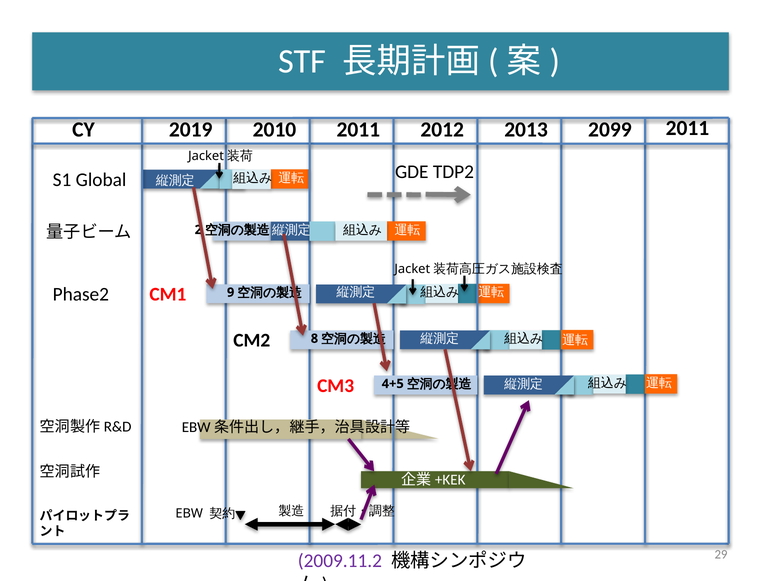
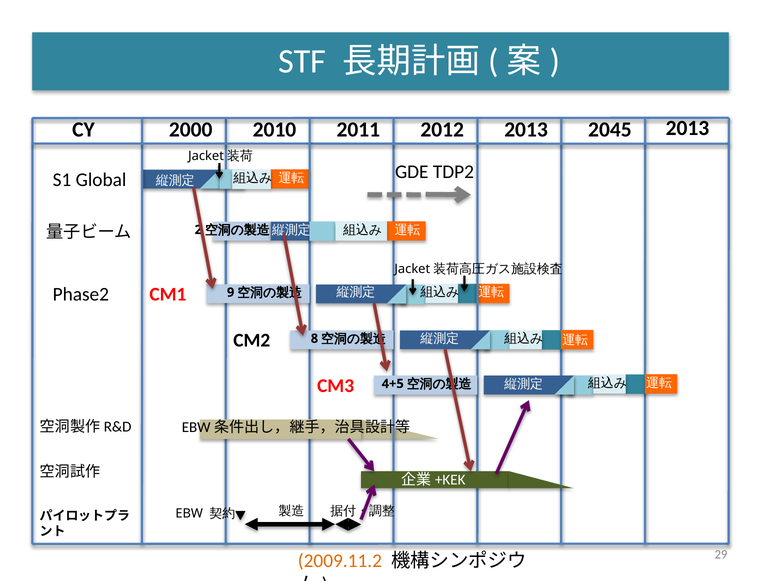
2011 at (687, 128): 2011 -> 2013
2019: 2019 -> 2000
2099: 2099 -> 2045
2009.11.2 colour: purple -> orange
